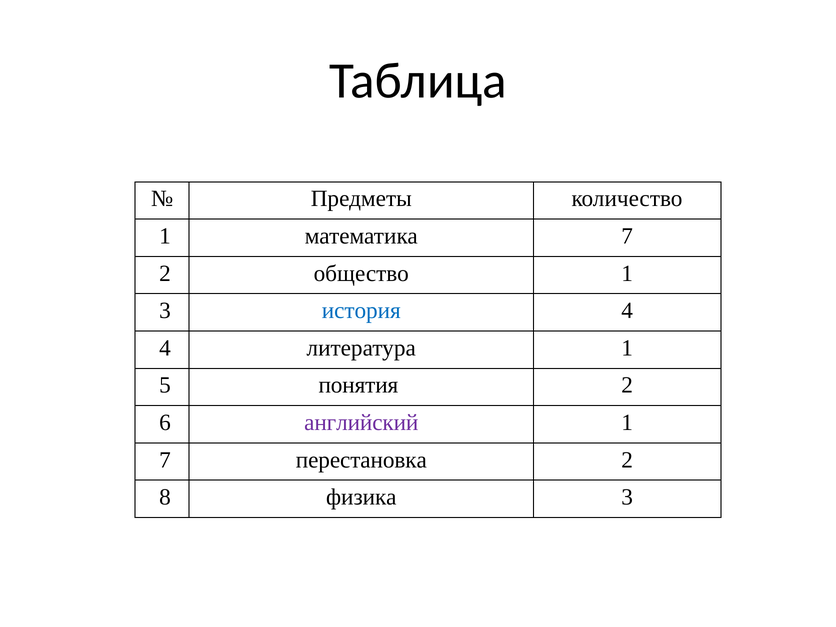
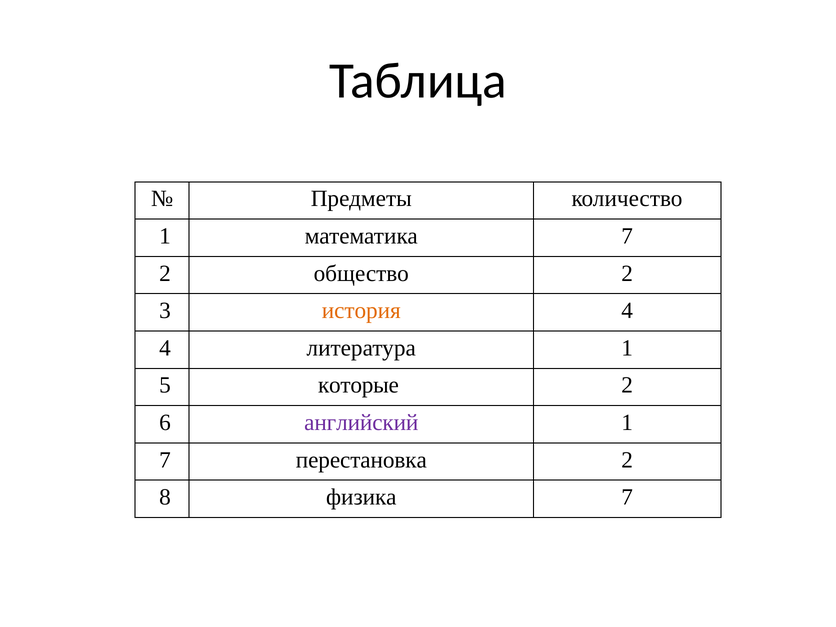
общество 1: 1 -> 2
история colour: blue -> orange
понятия: понятия -> которые
физика 3: 3 -> 7
